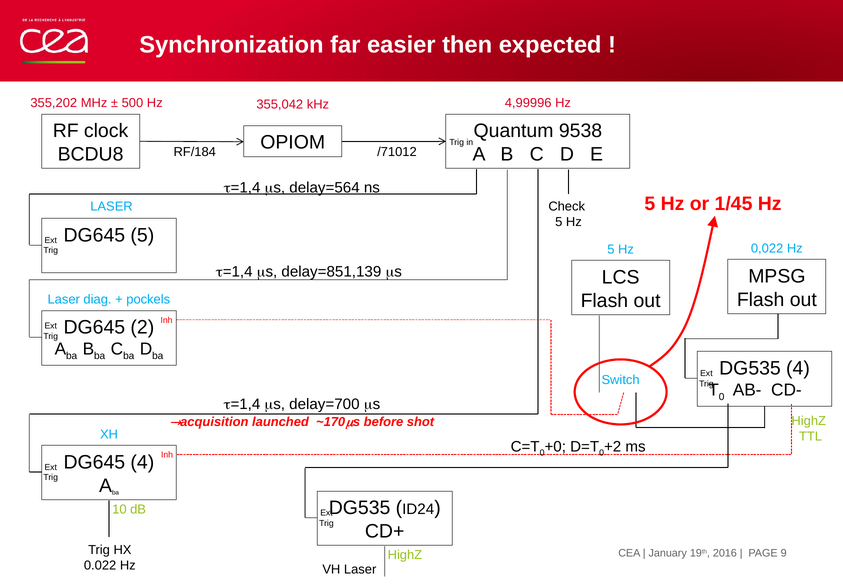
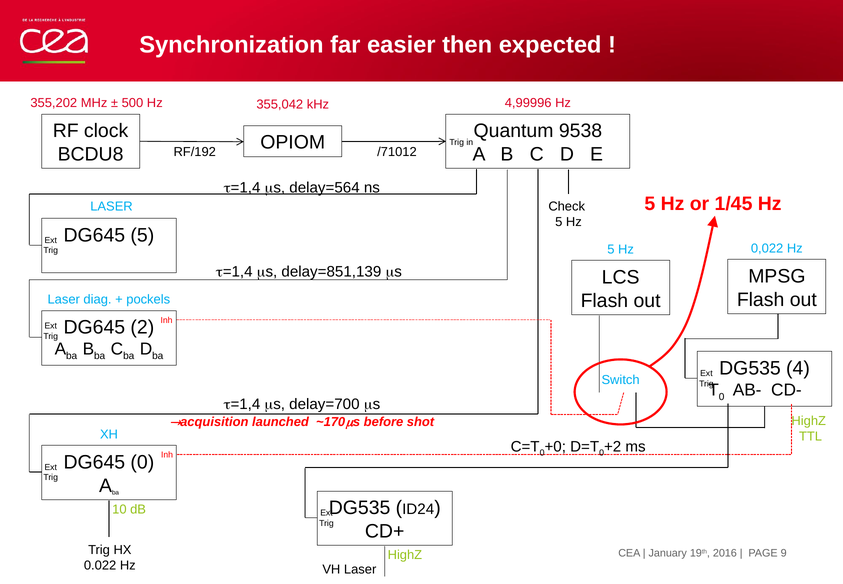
RF/184: RF/184 -> RF/192
DG645 4: 4 -> 0
